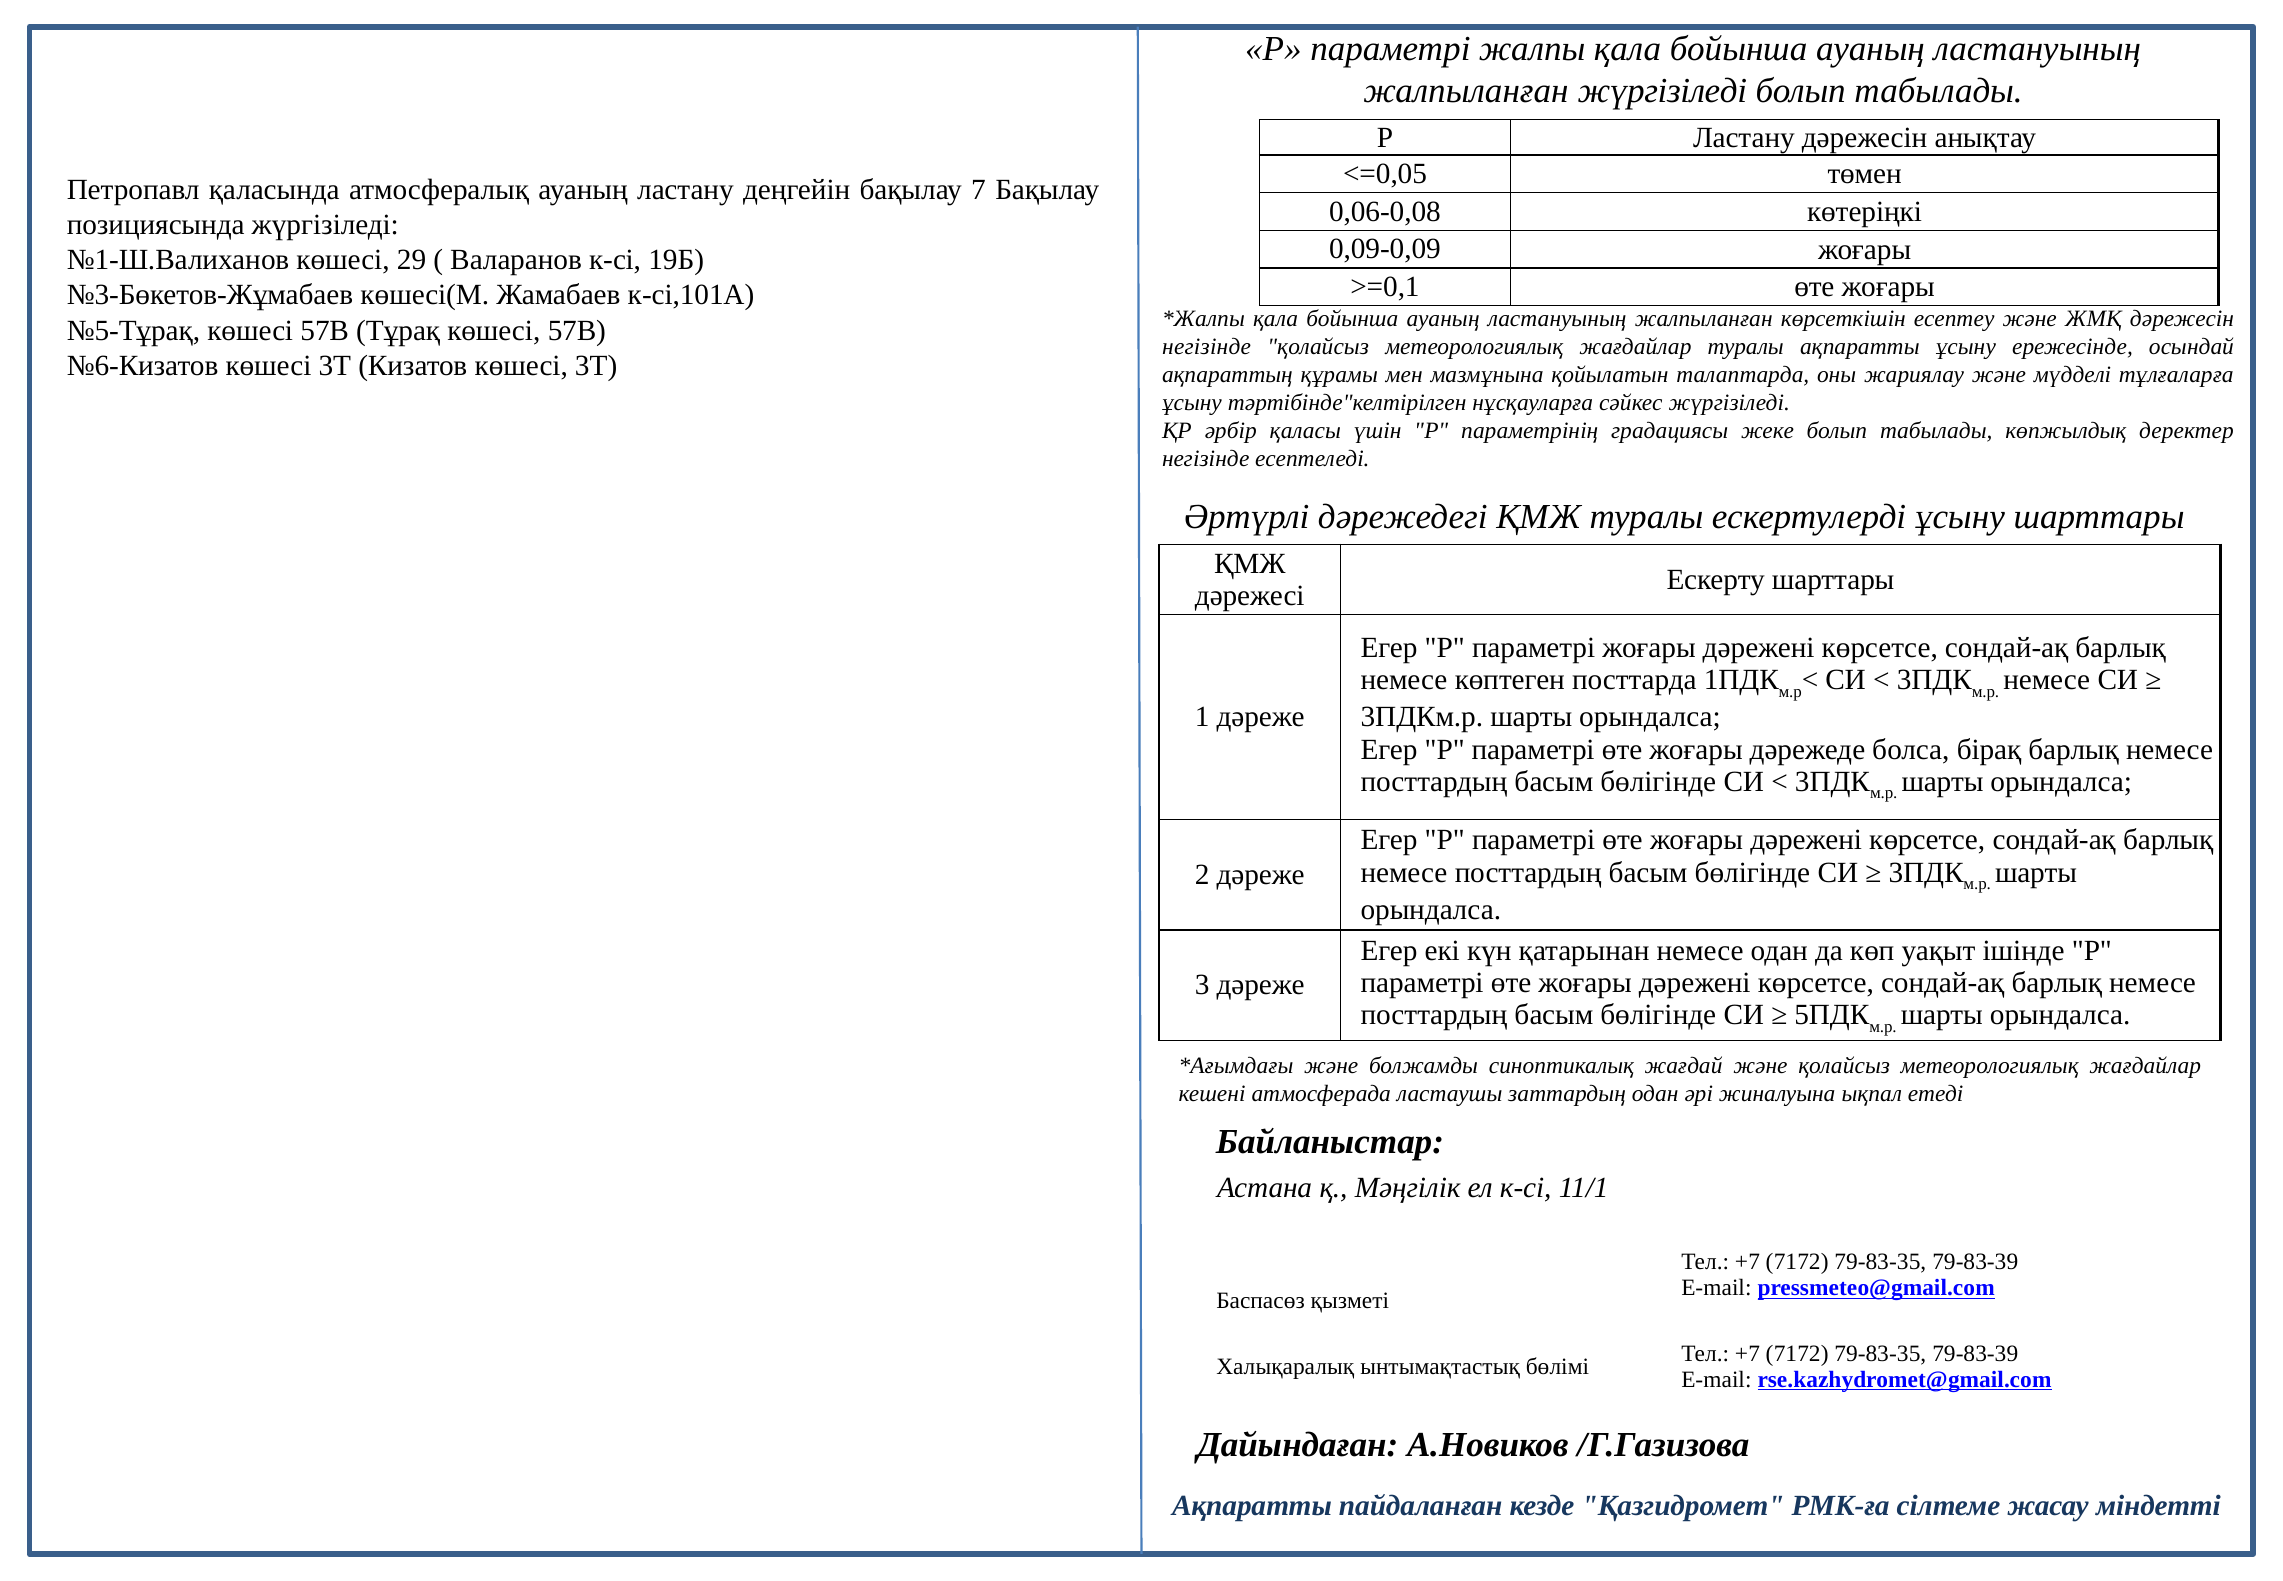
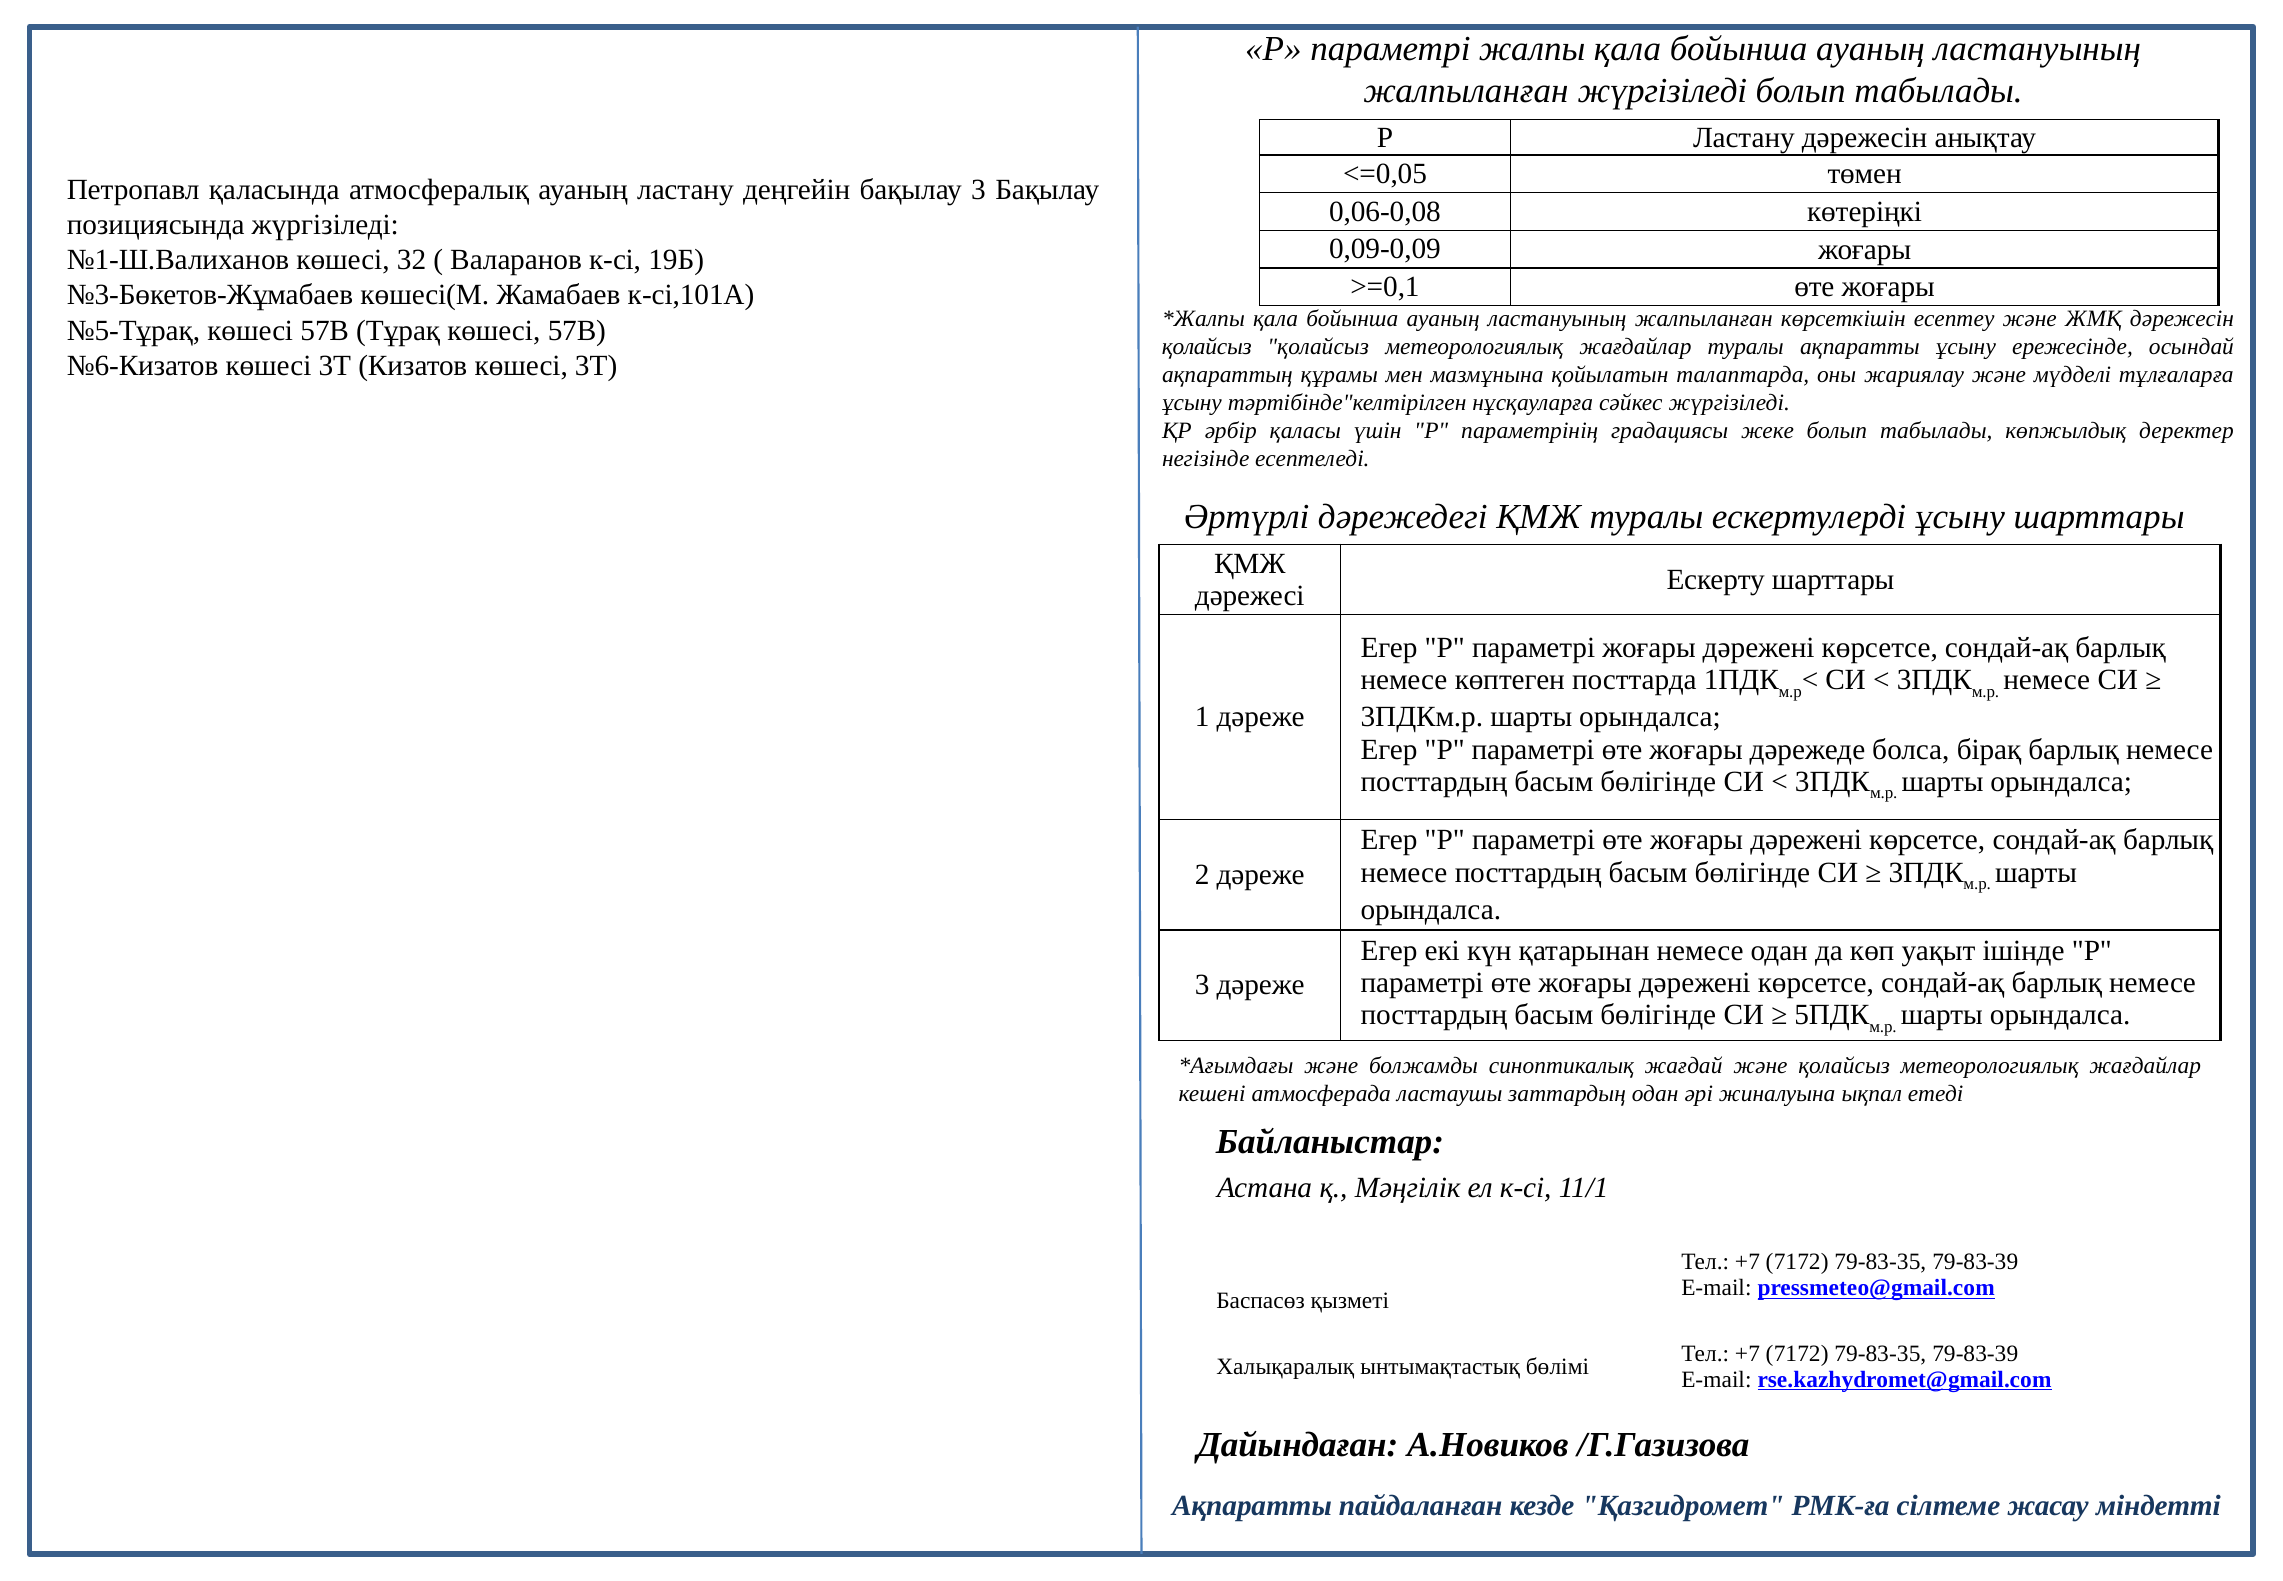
бақылау 7: 7 -> 3
29: 29 -> 32
негізінде at (1207, 347): негізінде -> қолайсыз
